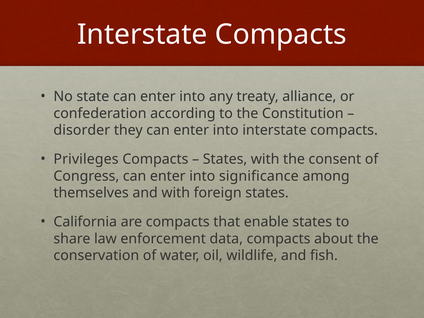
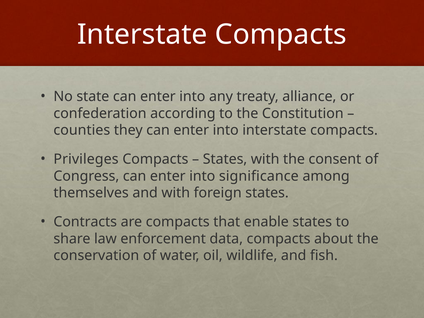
disorder: disorder -> counties
California: California -> Contracts
